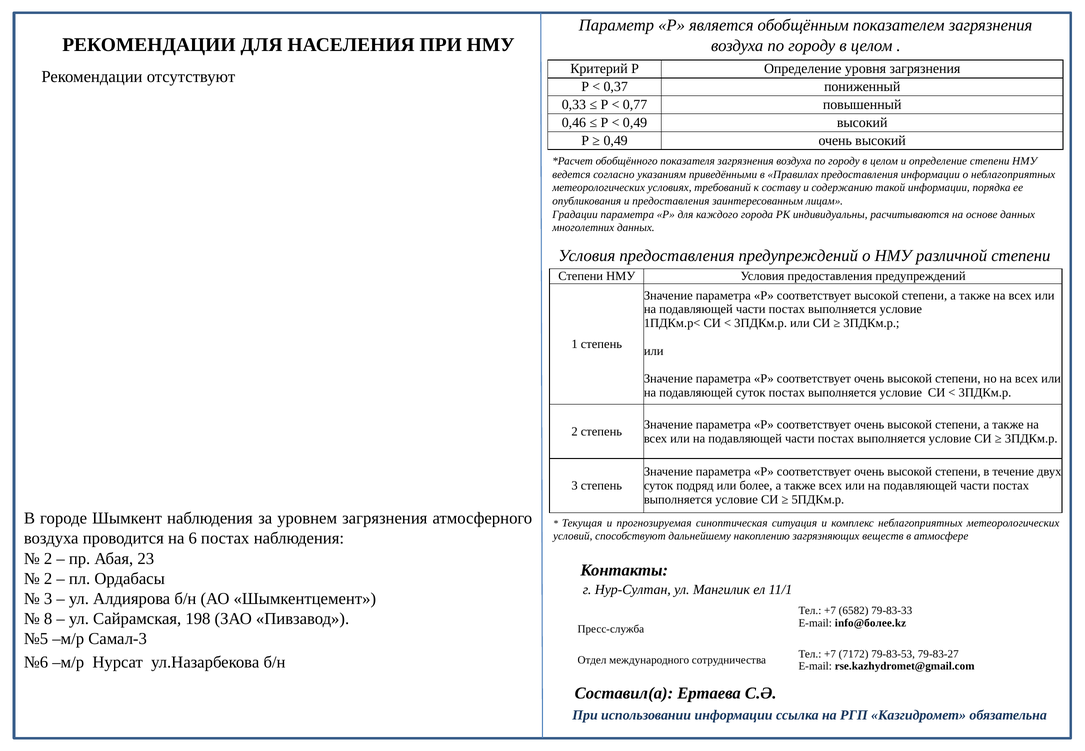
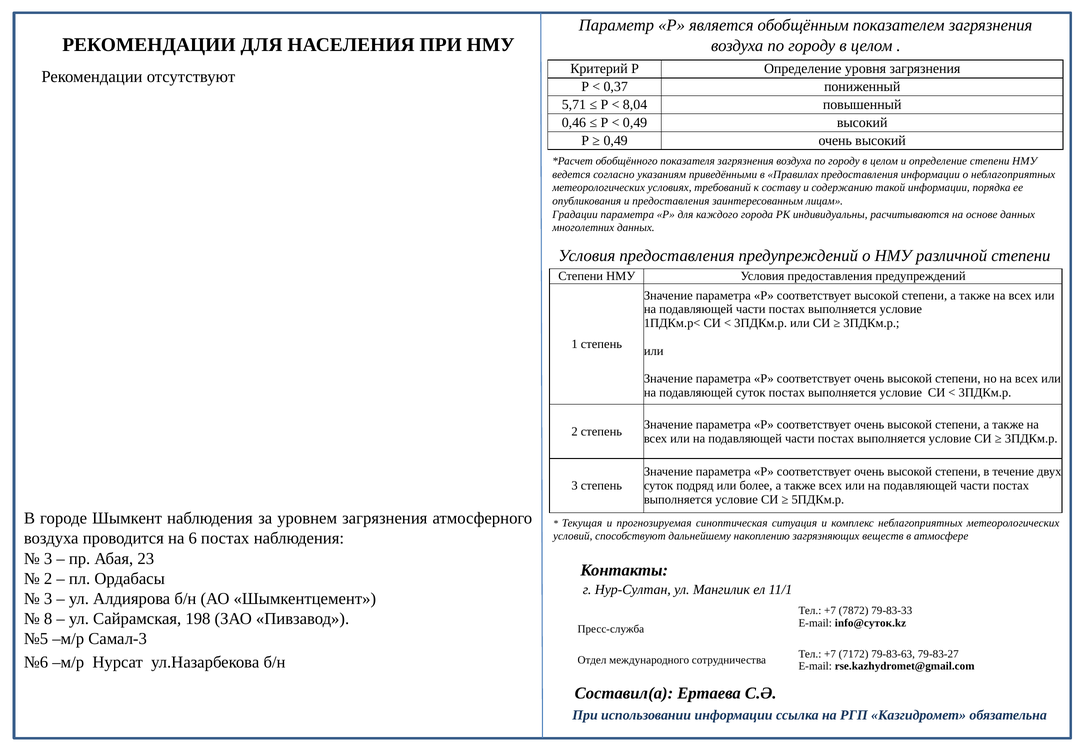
0,33: 0,33 -> 5,71
0,77: 0,77 -> 8,04
2 at (48, 559): 2 -> 3
6582: 6582 -> 7872
info@более.kz: info@более.kz -> info@суток.kz
79-83-53: 79-83-53 -> 79-83-63
